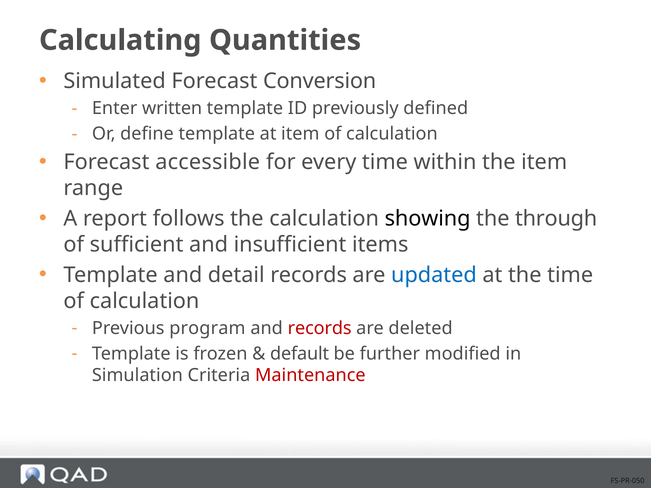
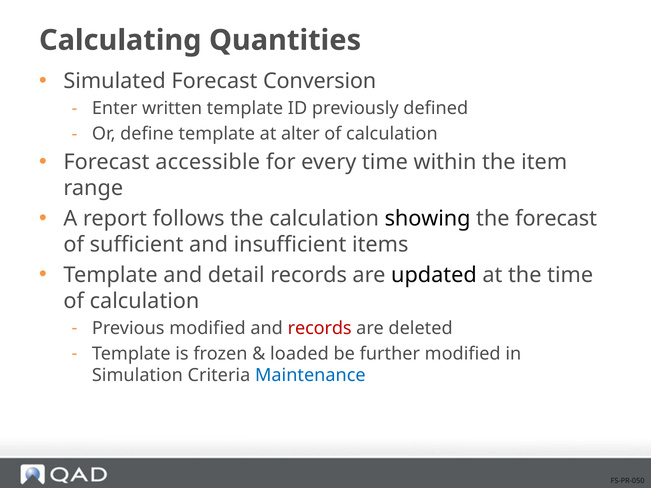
at item: item -> alter
the through: through -> forecast
updated colour: blue -> black
Previous program: program -> modified
default: default -> loaded
Maintenance colour: red -> blue
